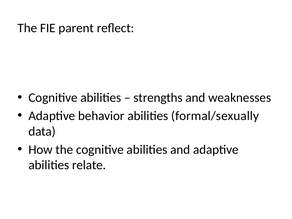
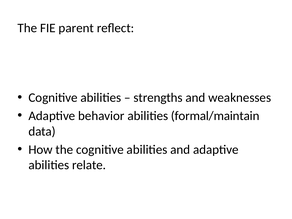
formal/sexually: formal/sexually -> formal/maintain
